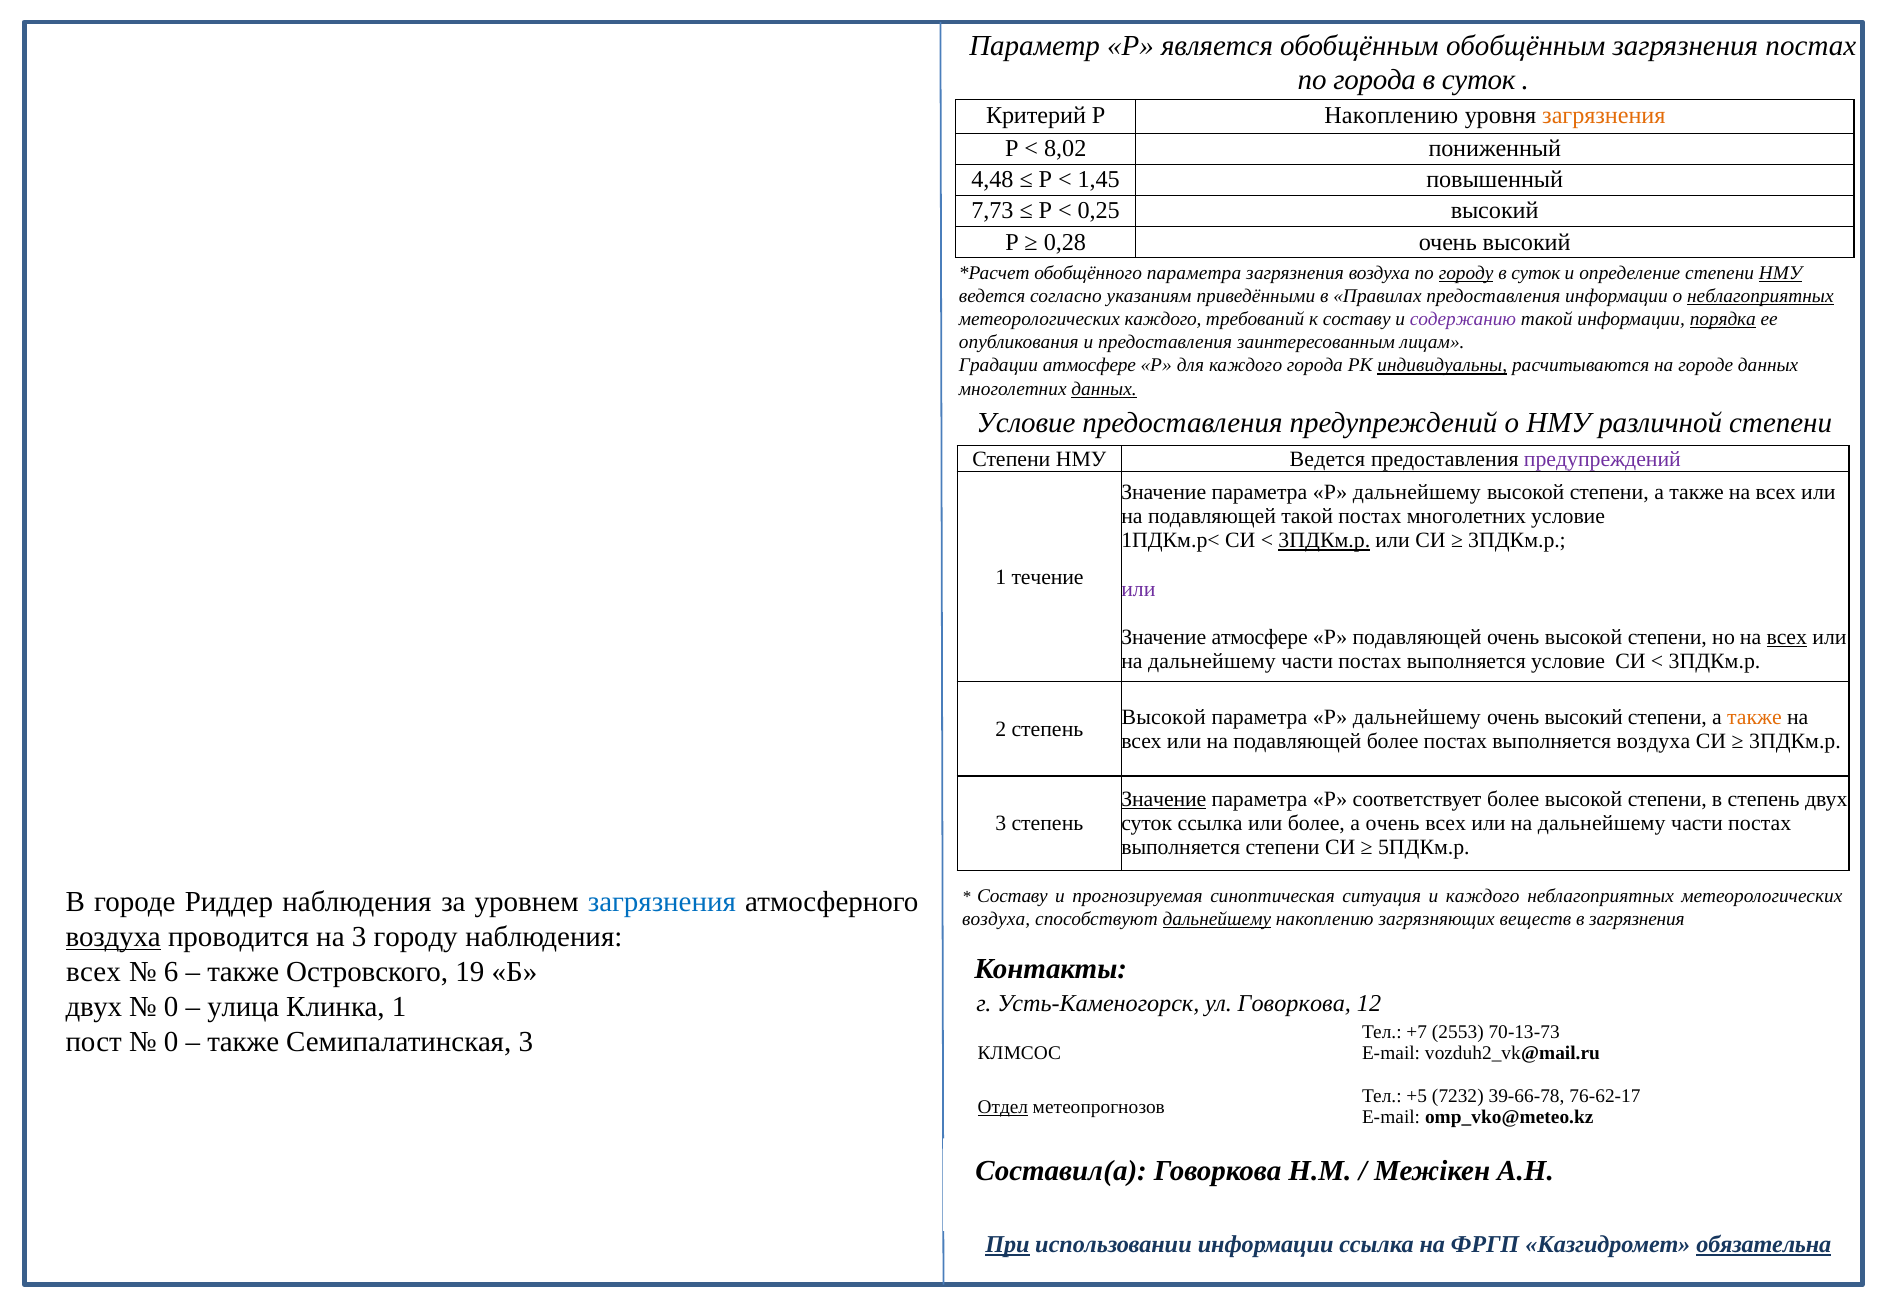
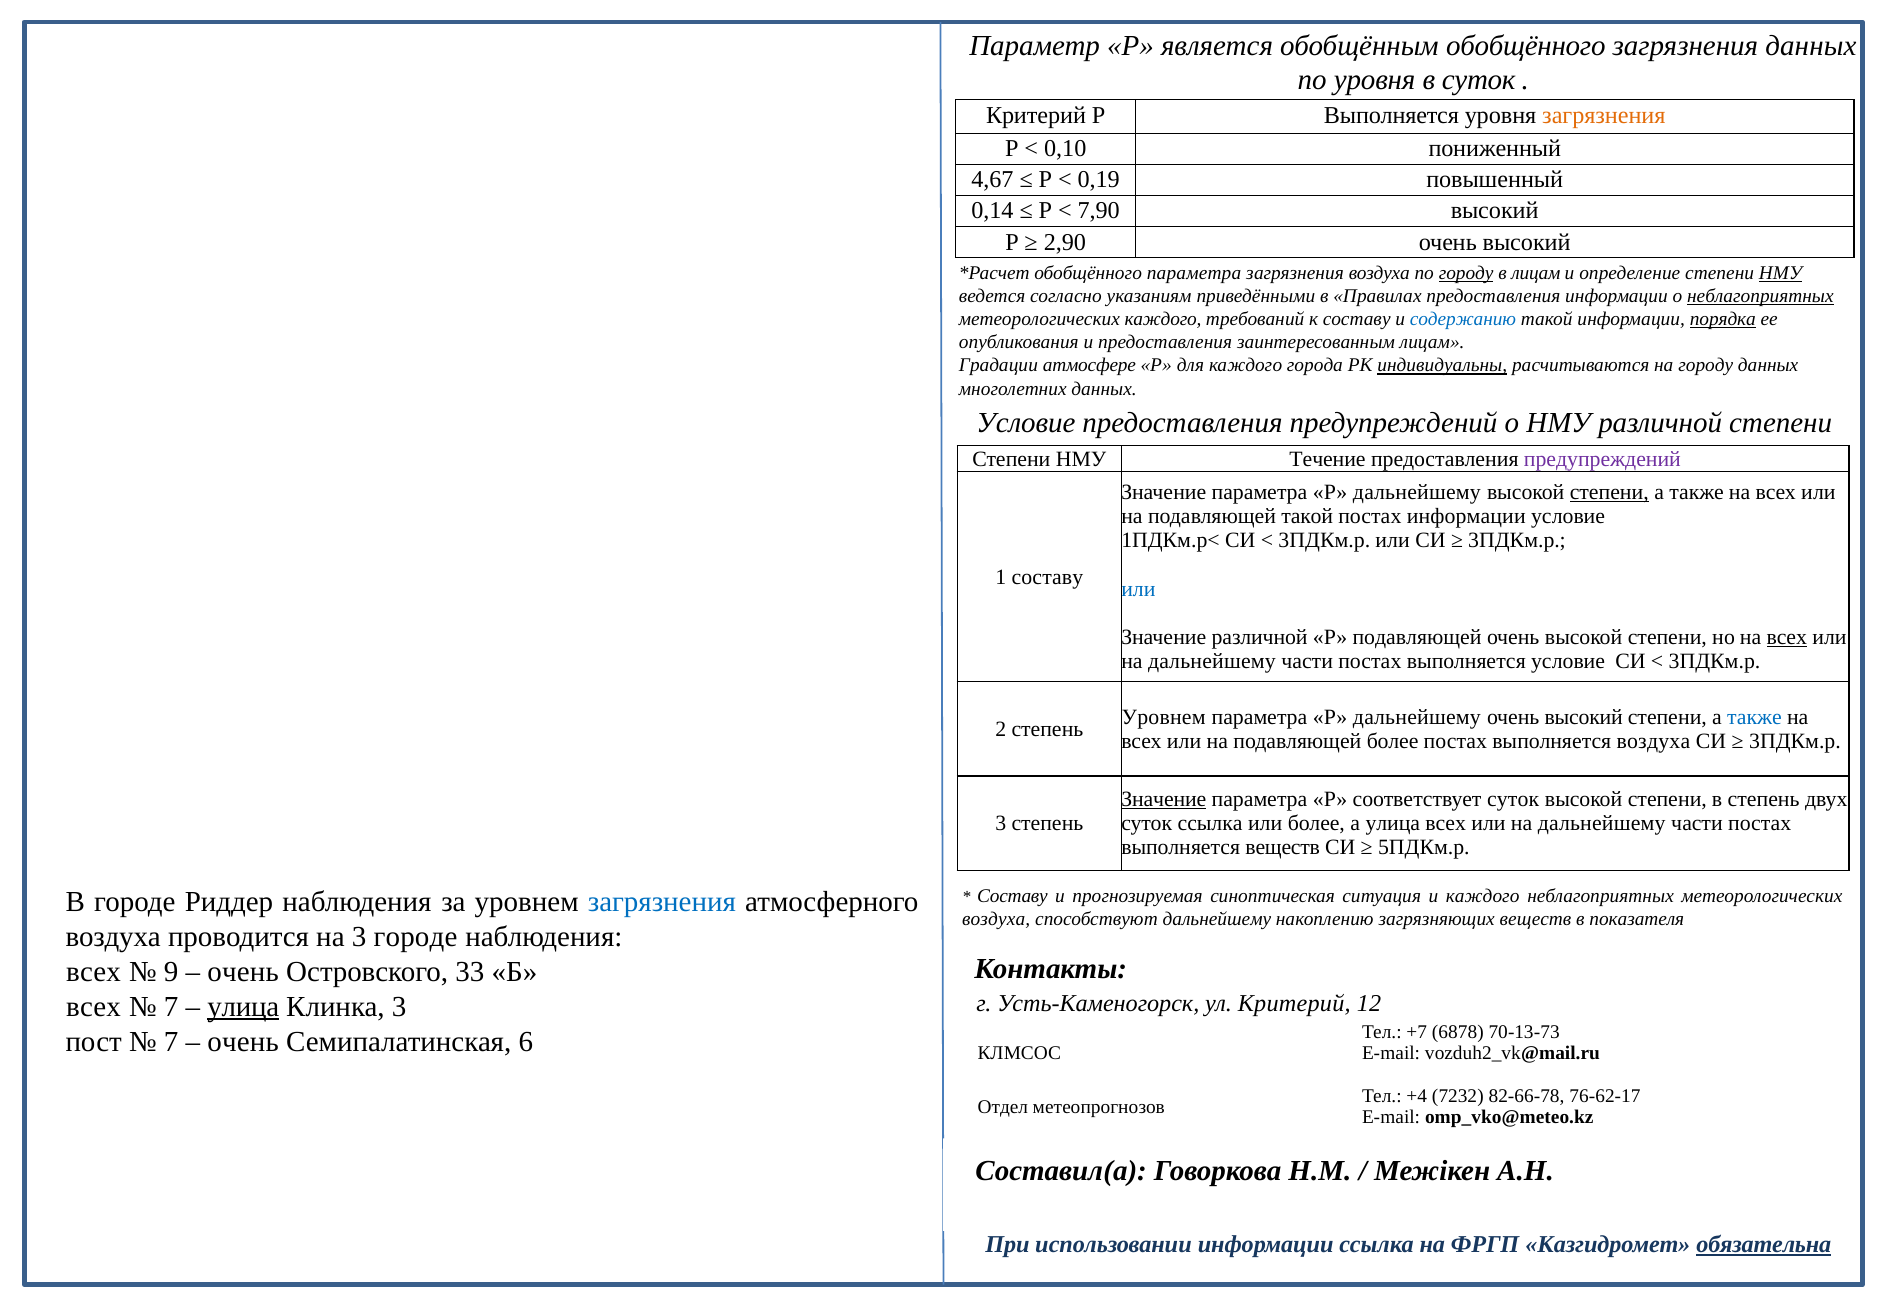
обобщённым обобщённым: обобщённым -> обобщённого
загрязнения постах: постах -> данных
по города: города -> уровня
Р Накоплению: Накоплению -> Выполняется
8,02: 8,02 -> 0,10
4,48: 4,48 -> 4,67
1,45: 1,45 -> 0,19
7,73: 7,73 -> 0,14
0,25: 0,25 -> 7,90
0,28: 0,28 -> 2,90
суток at (1536, 273): суток -> лицам
содержанию colour: purple -> blue
на городе: городе -> городу
данных at (1104, 389) underline: present -> none
Ведется at (1327, 459): Ведется -> Течение
степени at (1609, 492) underline: none -> present
постах многолетних: многолетних -> информации
3ПДКм.р at (1324, 540) underline: present -> none
1 течение: течение -> составу
или at (1138, 589) colour: purple -> blue
Значение атмосфере: атмосфере -> различной
Высокой at (1164, 717): Высокой -> Уровнем
также at (1755, 717) colour: orange -> blue
соответствует более: более -> суток
а очень: очень -> улица
выполняется степени: степени -> веществ
дальнейшему at (1217, 919) underline: present -> none
в загрязнения: загрязнения -> показателя
воздуха at (113, 937) underline: present -> none
3 городу: городу -> городе
6: 6 -> 9
также at (243, 971): также -> очень
19: 19 -> 33
ул Говоркова: Говоркова -> Критерий
двух at (94, 1006): двух -> всех
0 at (171, 1006): 0 -> 7
улица at (243, 1006) underline: none -> present
Клинка 1: 1 -> 3
2553: 2553 -> 6878
0 at (171, 1041): 0 -> 7
также at (243, 1041): также -> очень
Семипалатинская 3: 3 -> 6
+5: +5 -> +4
39-66-78: 39-66-78 -> 82-66-78
Отдел underline: present -> none
При underline: present -> none
